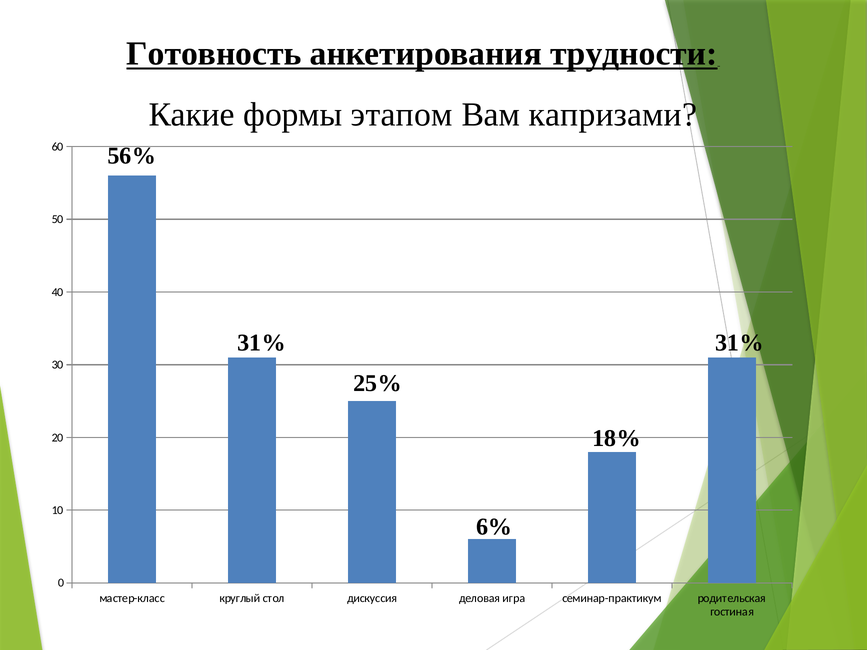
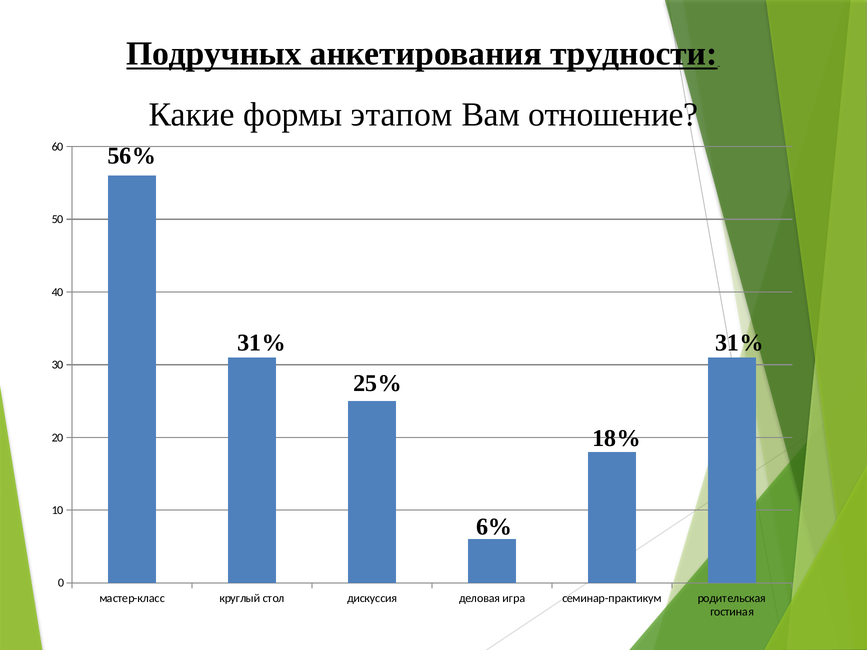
Готовность: Готовность -> Подручных
капризами: капризами -> отношение
